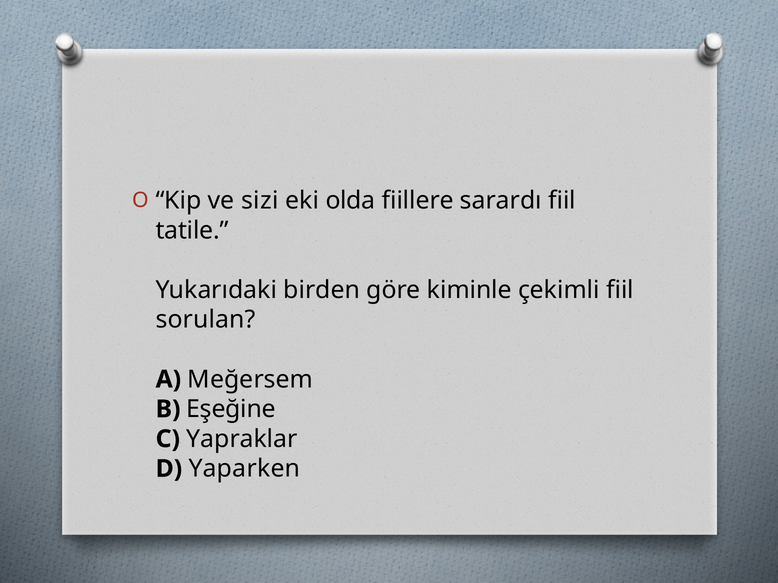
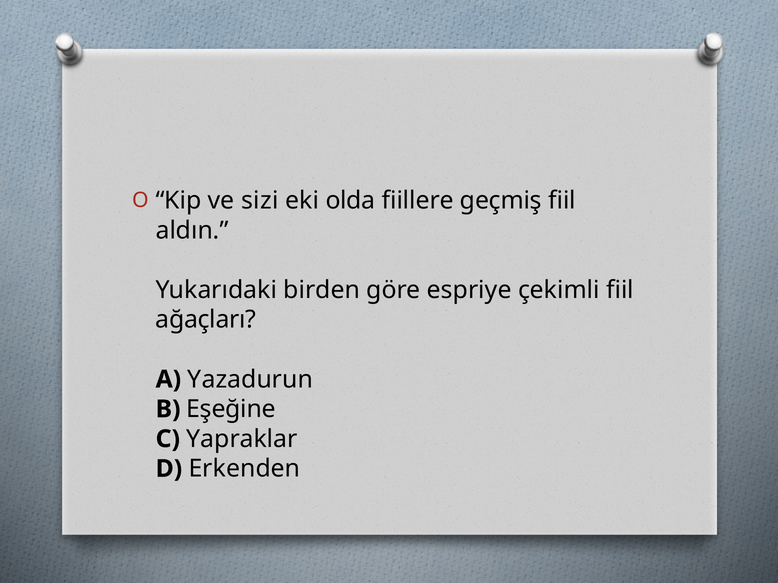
sarardı: sarardı -> geçmiş
tatile: tatile -> aldın
kiminle: kiminle -> espriye
sorulan: sorulan -> ağaçları
Meğersem: Meğersem -> Yazadurun
Yaparken: Yaparken -> Erkenden
